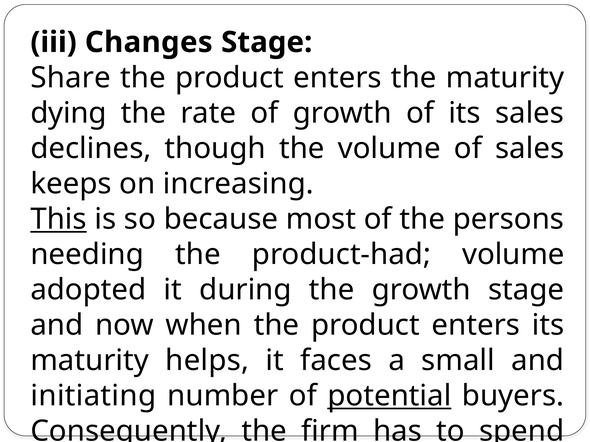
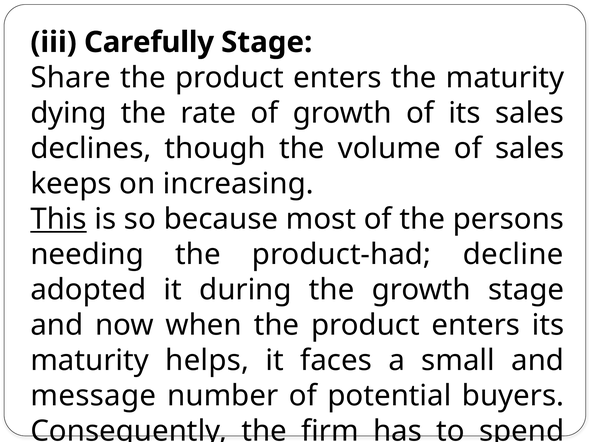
Changes: Changes -> Carefully
product-had volume: volume -> decline
initiating: initiating -> message
potential underline: present -> none
